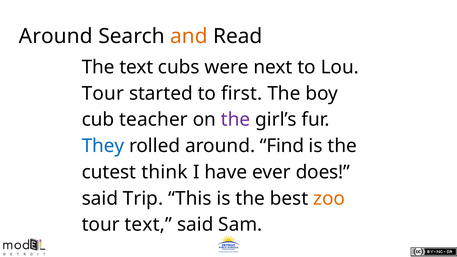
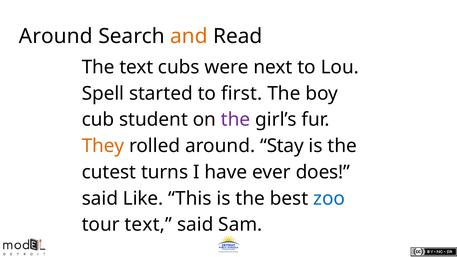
Tour at (103, 93): Tour -> Spell
teacher: teacher -> student
They colour: blue -> orange
Find: Find -> Stay
think: think -> turns
Trip: Trip -> Like
zoo colour: orange -> blue
